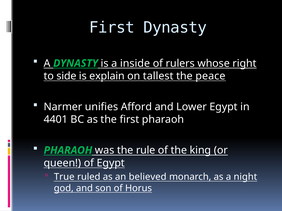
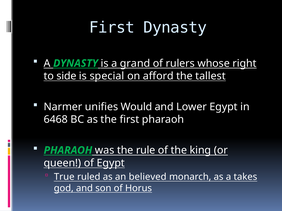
inside: inside -> grand
explain: explain -> special
tallest: tallest -> afford
peace: peace -> tallest
Afford: Afford -> Would
4401: 4401 -> 6468
night: night -> takes
